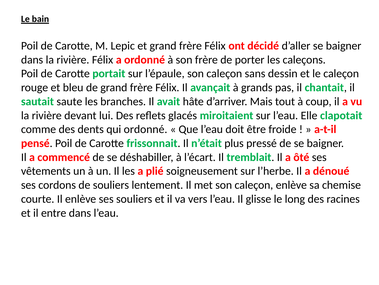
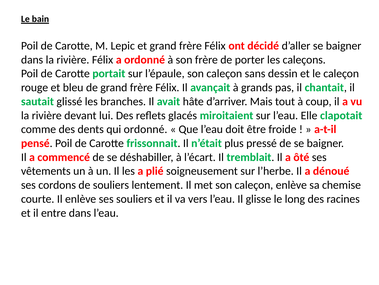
saute: saute -> glissé
